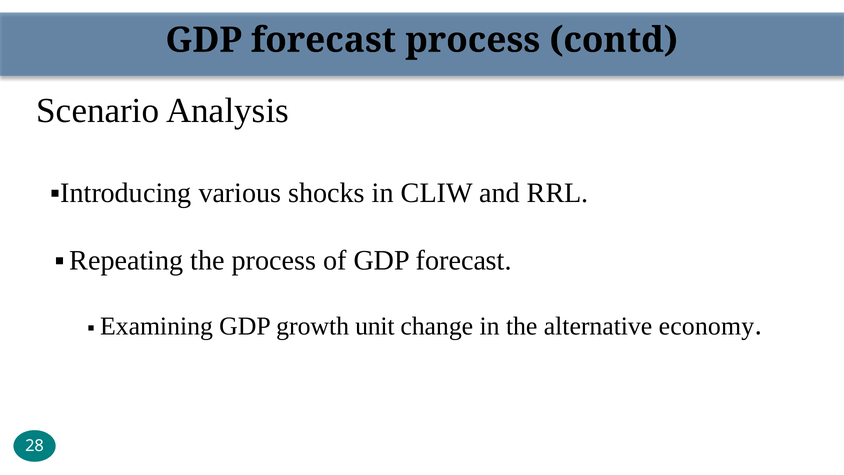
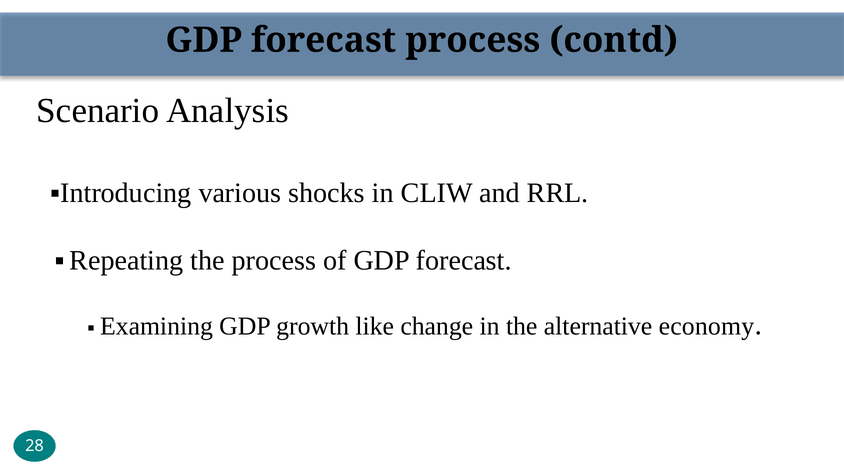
unit: unit -> like
